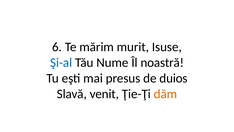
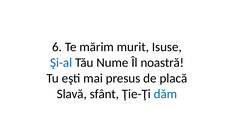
duios: duios -> placă
venit: venit -> sfânt
dăm colour: orange -> blue
